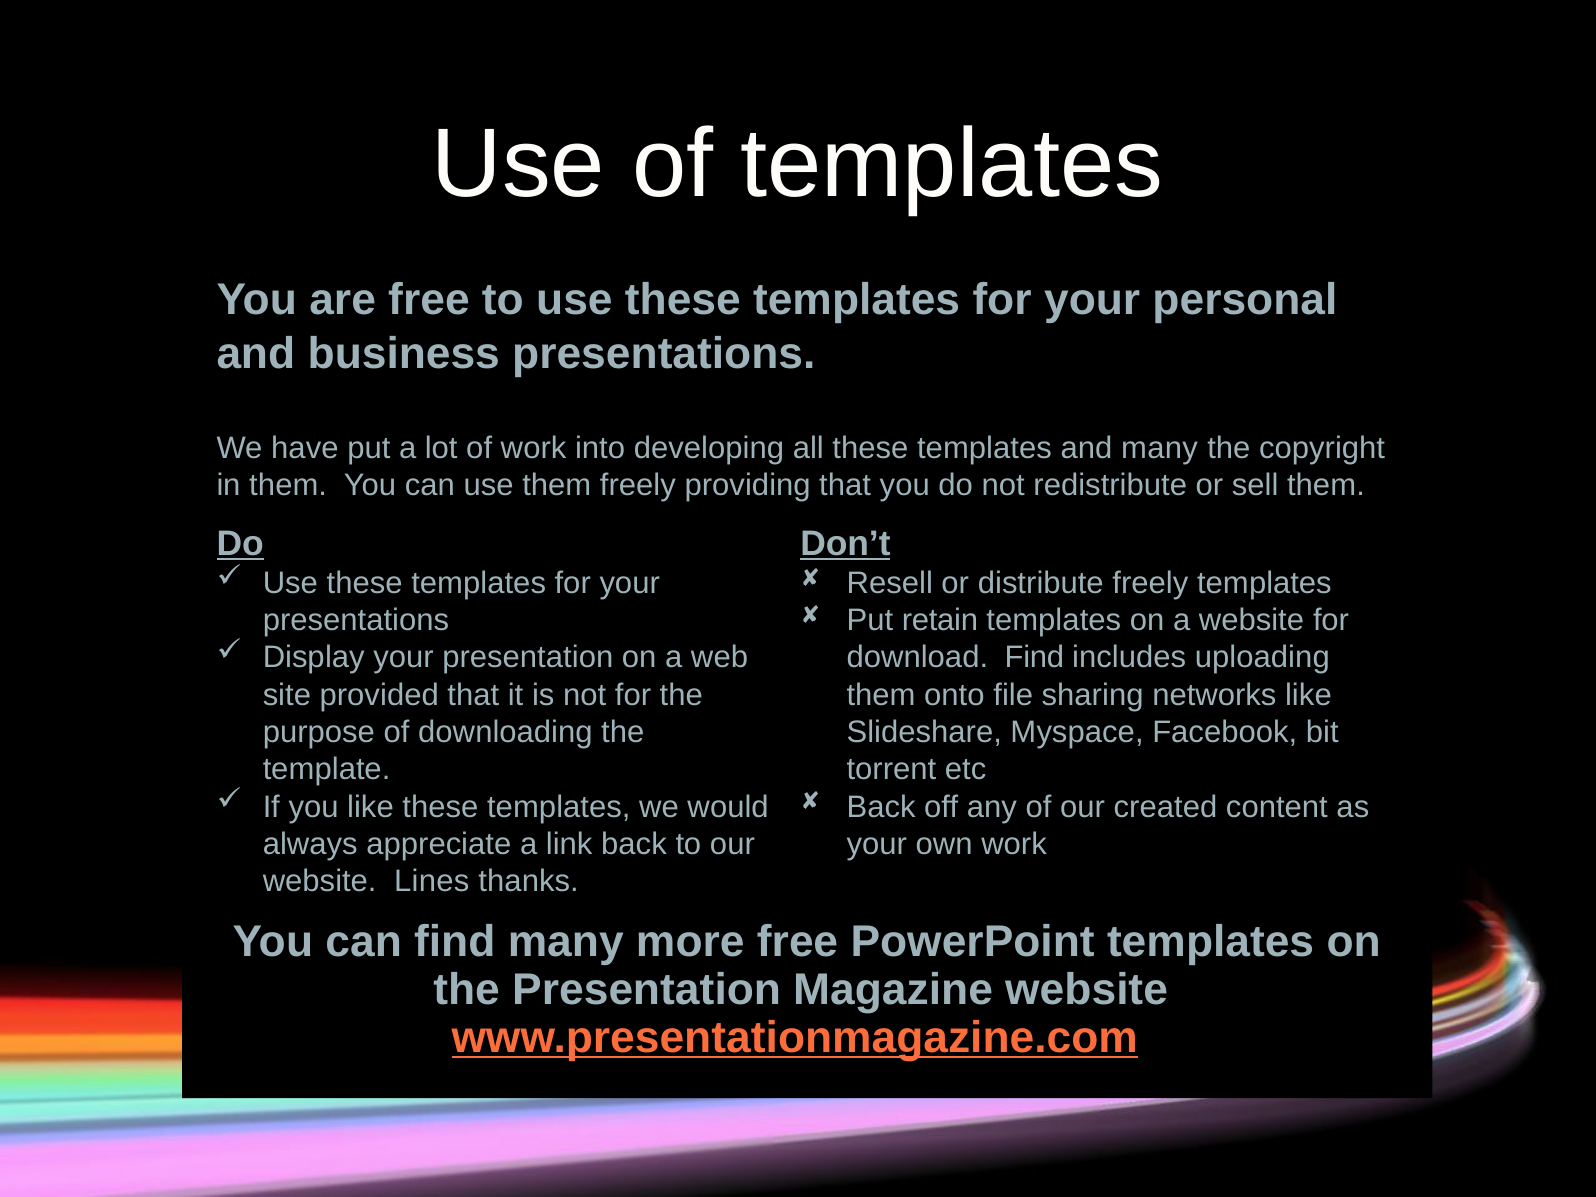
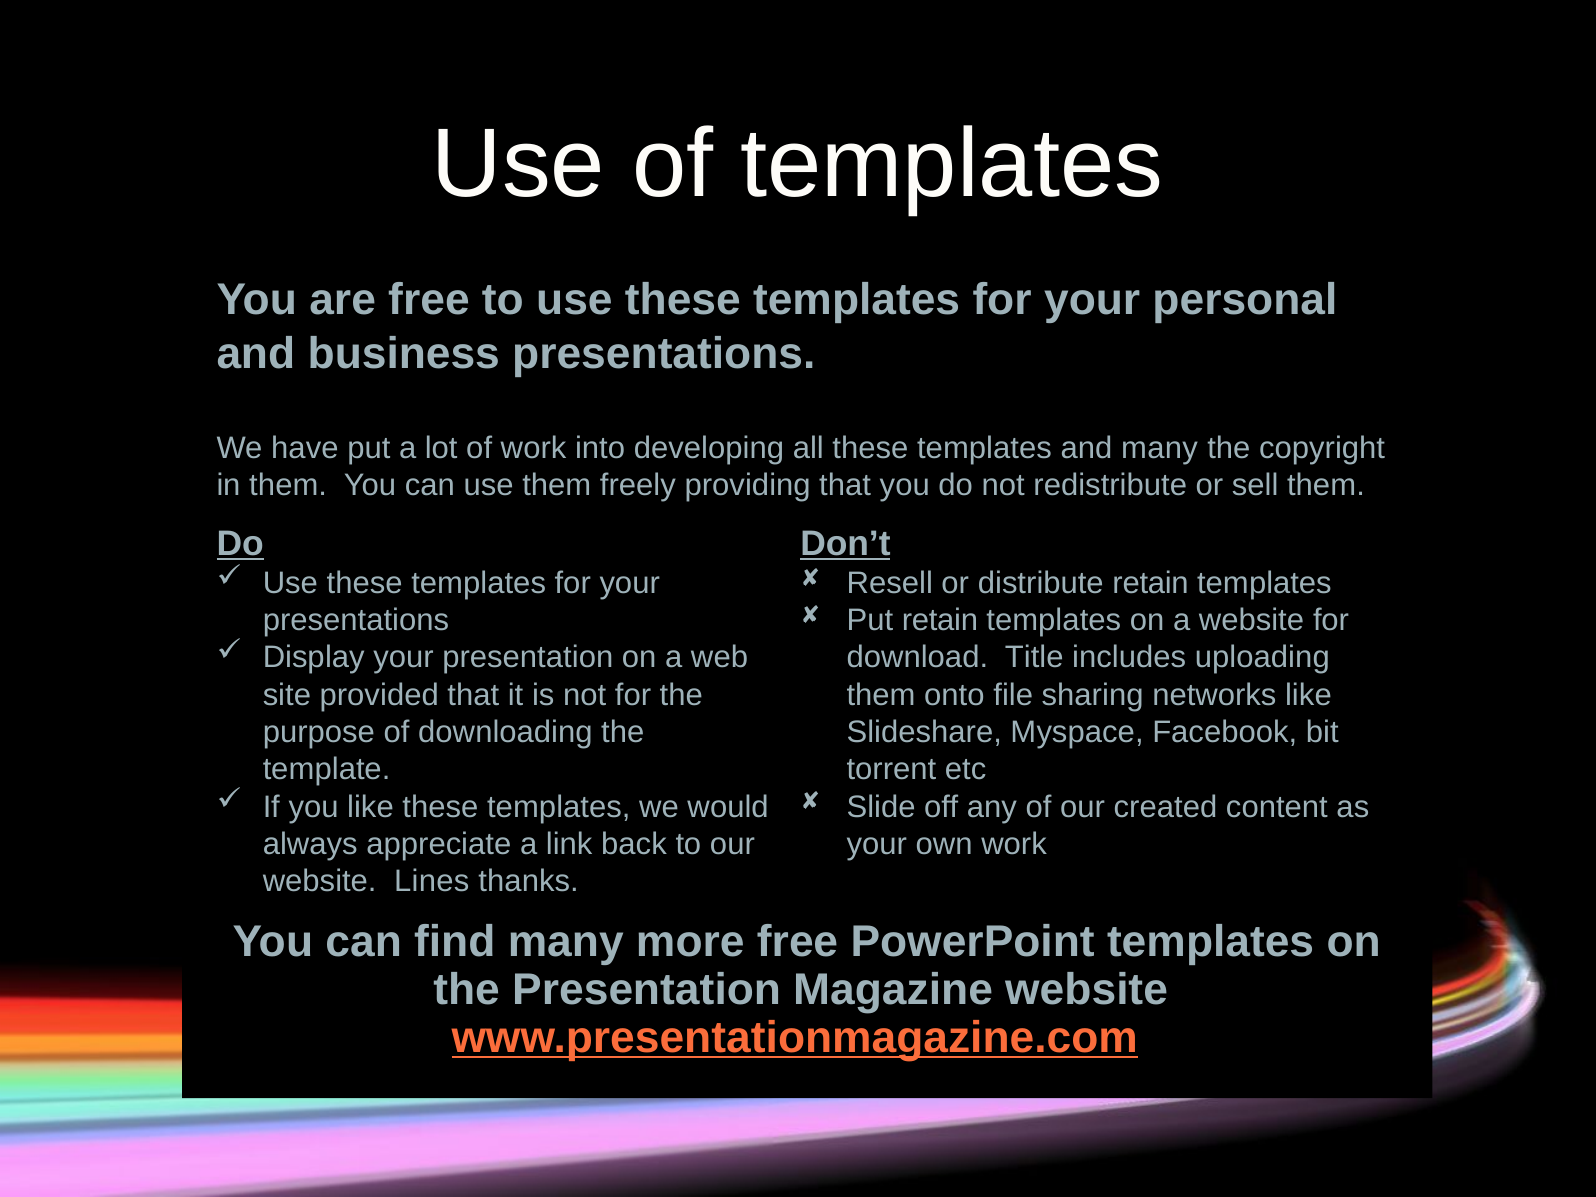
distribute freely: freely -> retain
download Find: Find -> Title
Back at (881, 807): Back -> Slide
